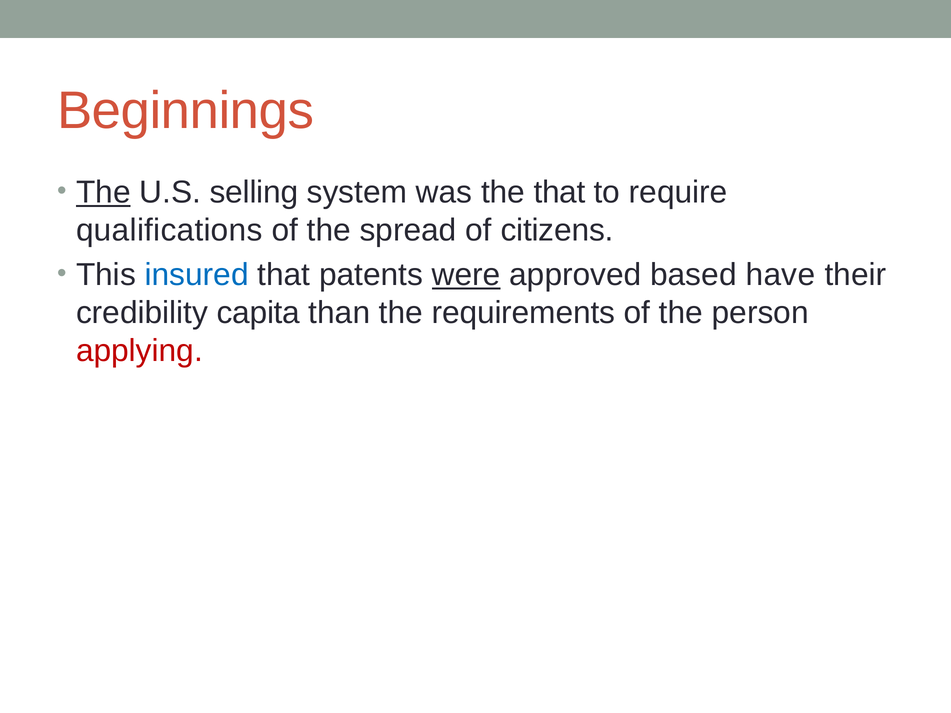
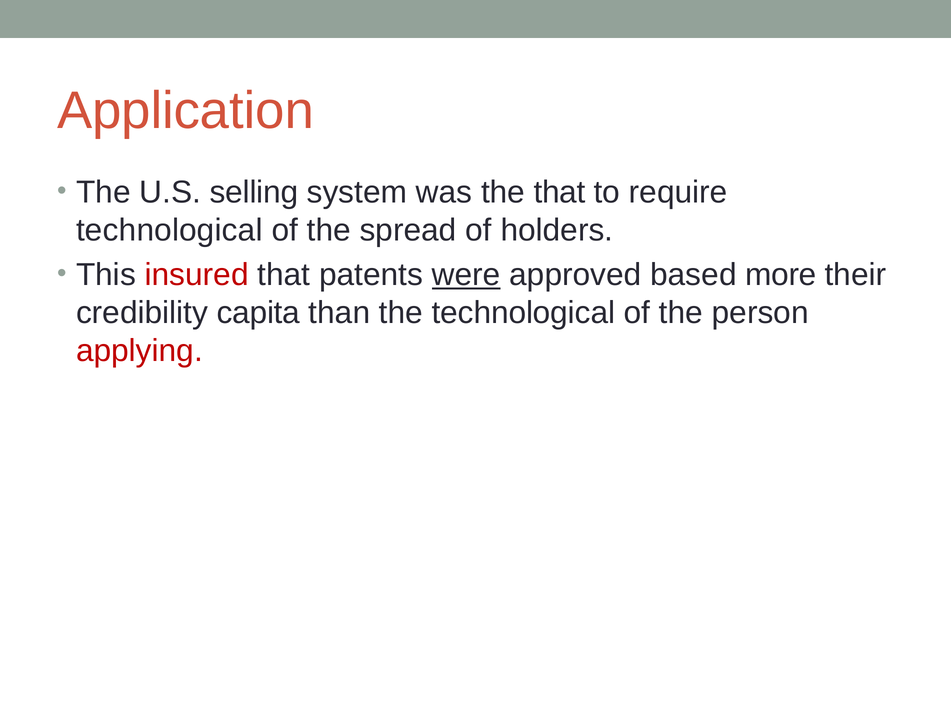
Beginnings: Beginnings -> Application
The at (103, 192) underline: present -> none
qualifications at (169, 230): qualifications -> technological
citizens: citizens -> holders
insured colour: blue -> red
have: have -> more
the requirements: requirements -> technological
